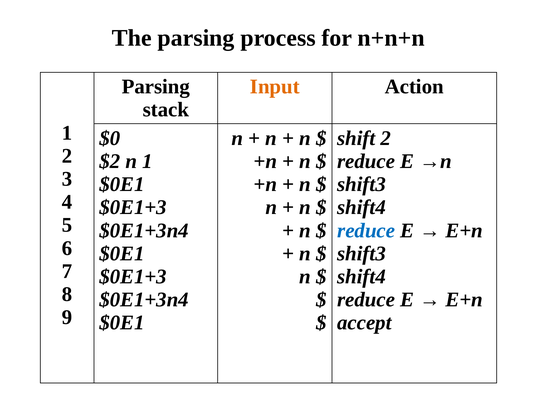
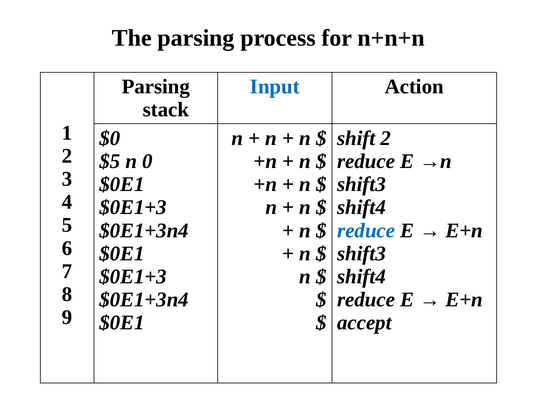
Input colour: orange -> blue
$2: $2 -> $5
n 1: 1 -> 0
